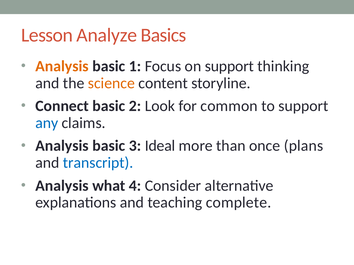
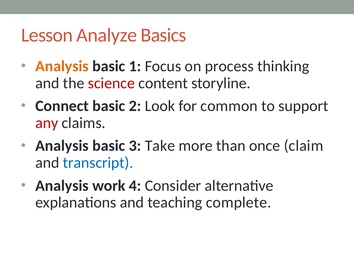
on support: support -> process
science colour: orange -> red
any colour: blue -> red
Ideal: Ideal -> Take
plans: plans -> claim
what: what -> work
